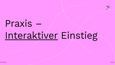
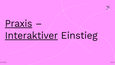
Praxis underline: none -> present
